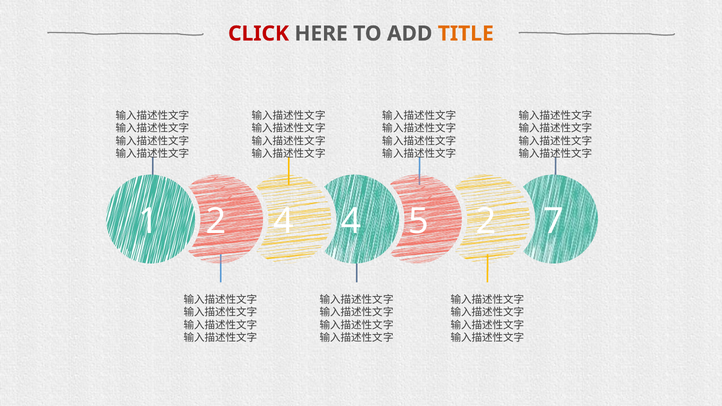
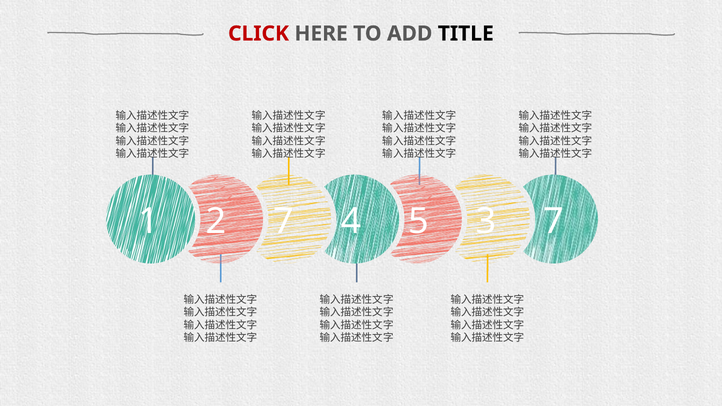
TITLE colour: orange -> black
2 4: 4 -> 7
5 2: 2 -> 3
